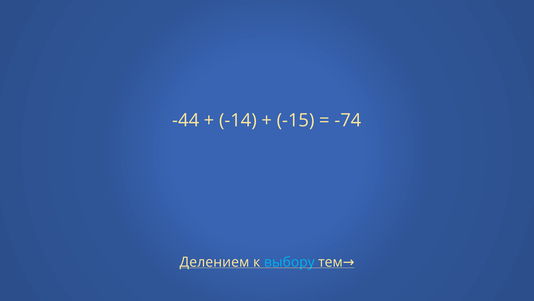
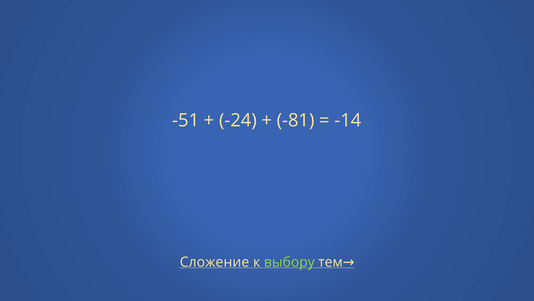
-44: -44 -> -51
-14: -14 -> -24
-15: -15 -> -81
-74: -74 -> -14
Делением: Делением -> Сложение
выбору colour: light blue -> light green
